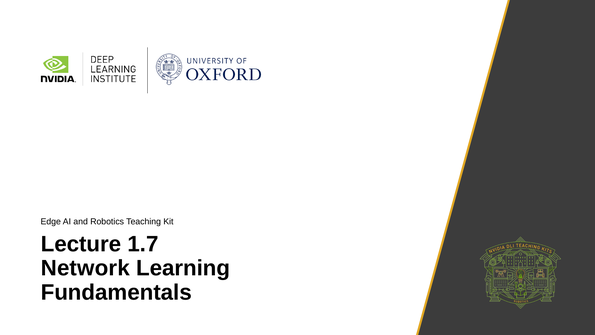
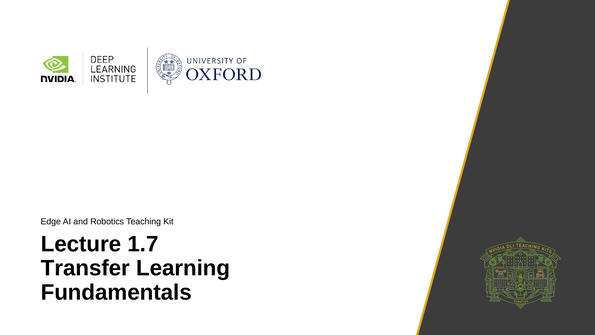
Network: Network -> Transfer
